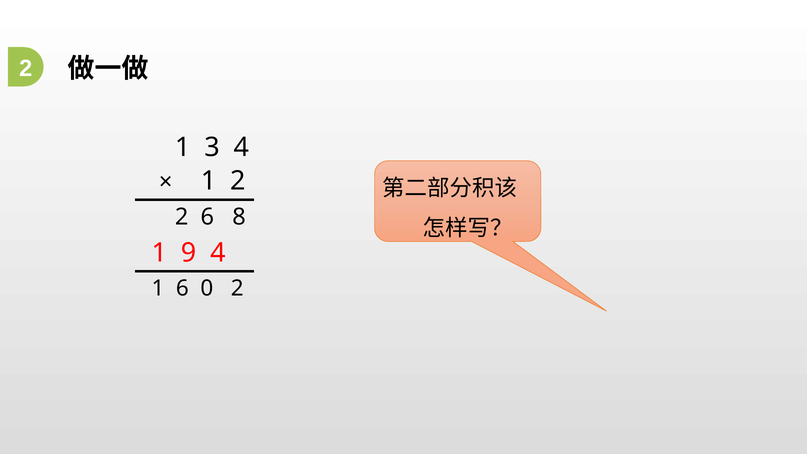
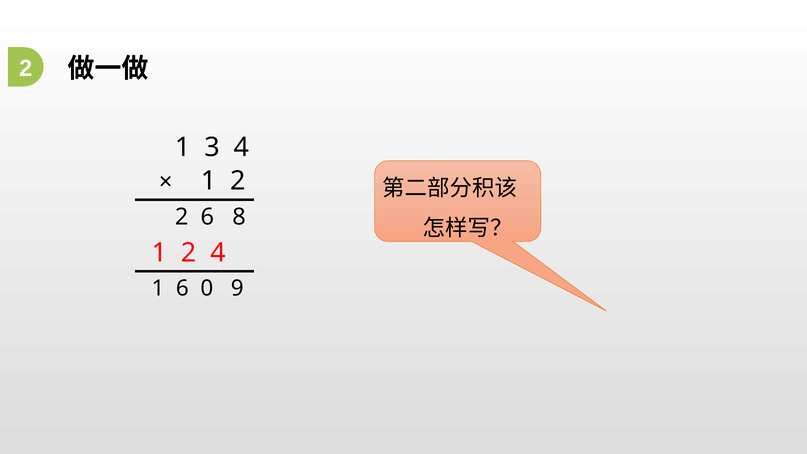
9 at (189, 253): 9 -> 2
0 2: 2 -> 9
